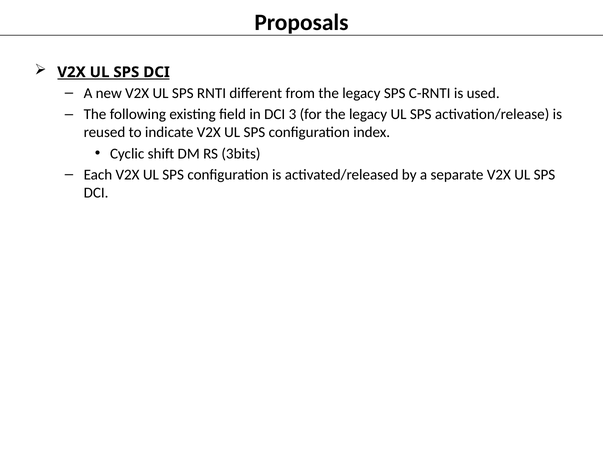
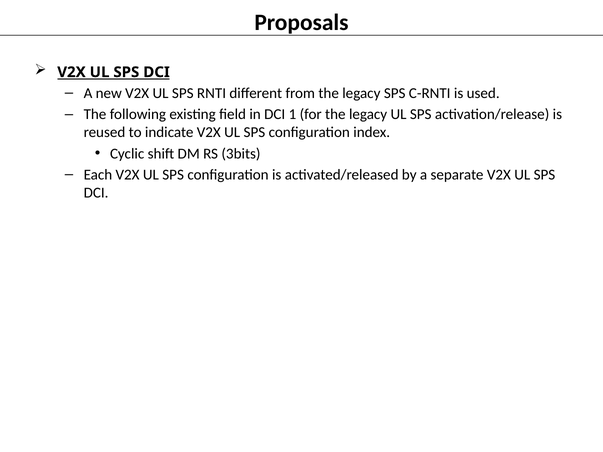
3: 3 -> 1
